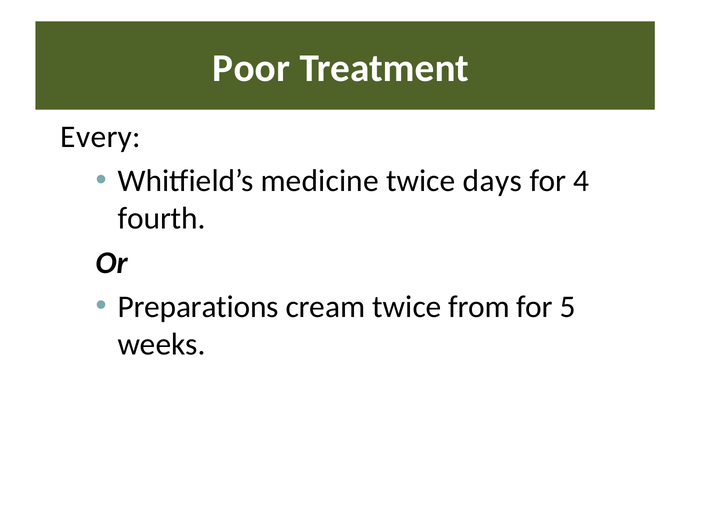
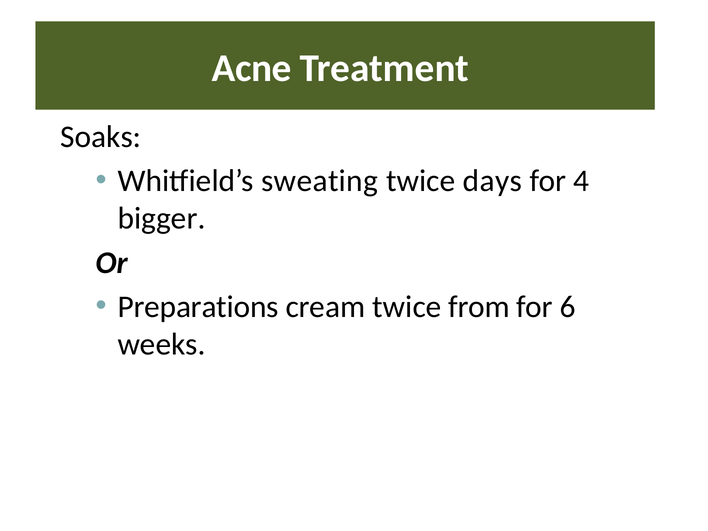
Poor: Poor -> Acne
Every: Every -> Soaks
medicine: medicine -> sweating
fourth: fourth -> bigger
5: 5 -> 6
